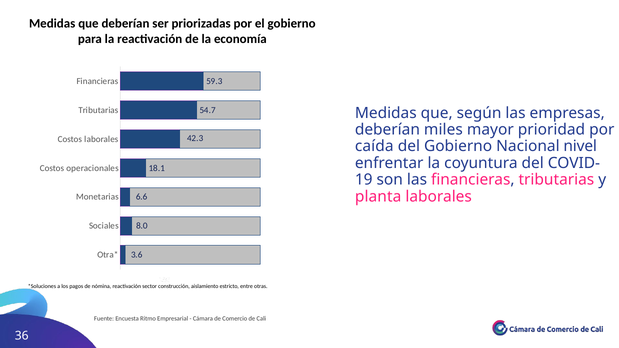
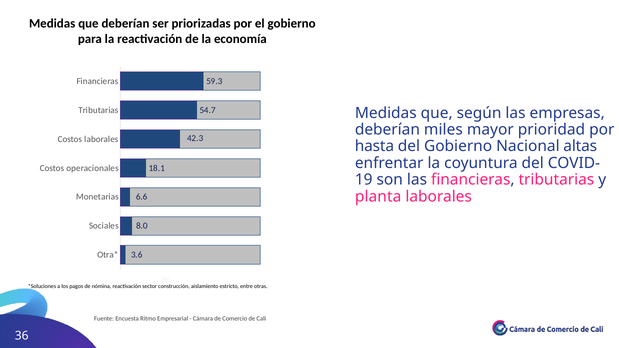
caída: caída -> hasta
nivel: nivel -> altas
